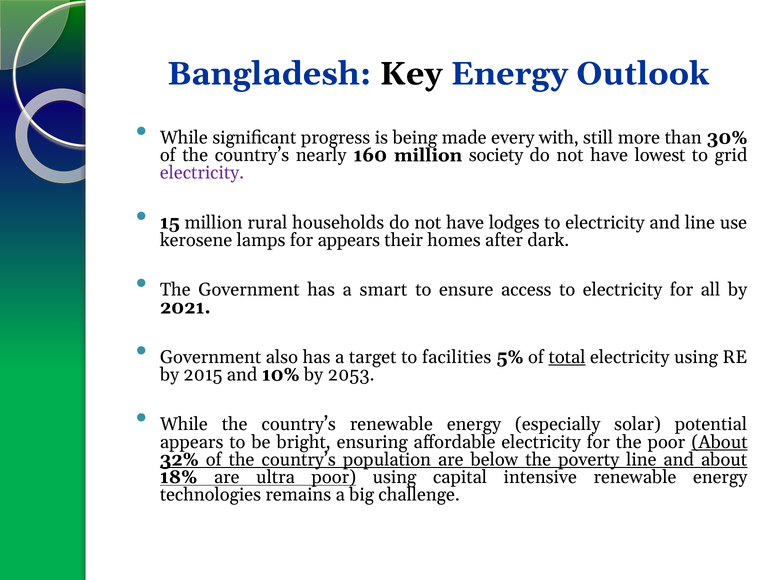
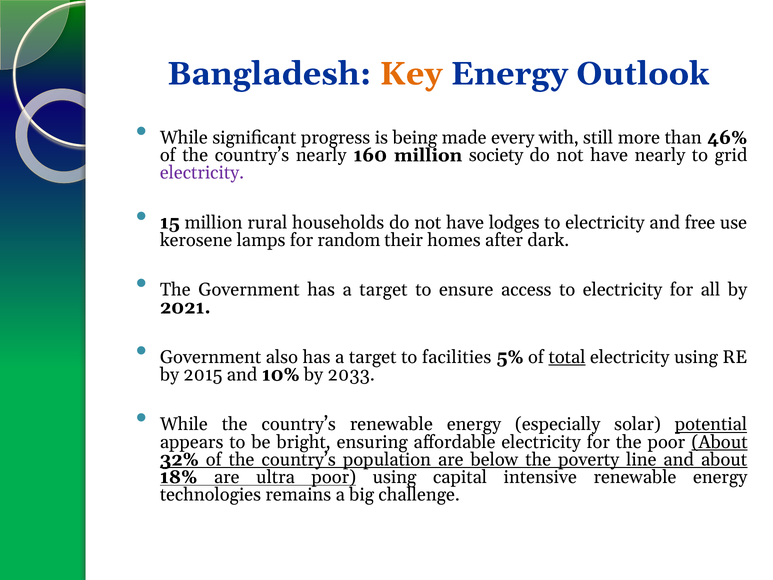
Key colour: black -> orange
30%: 30% -> 46%
have lowest: lowest -> nearly
and line: line -> free
for appears: appears -> random
Government has a smart: smart -> target
2053: 2053 -> 2033
potential underline: none -> present
